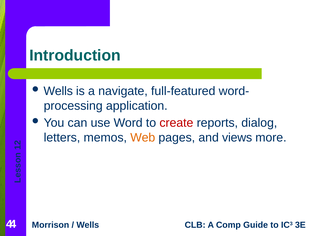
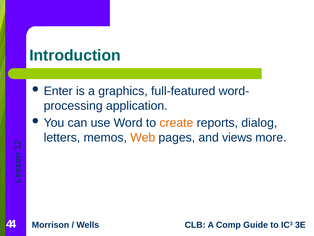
Wells at (58, 91): Wells -> Enter
navigate: navigate -> graphics
create colour: red -> orange
